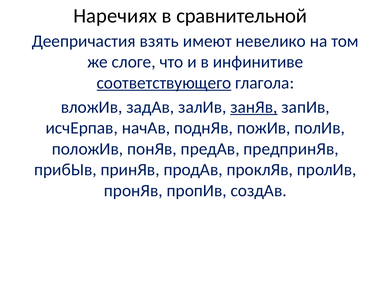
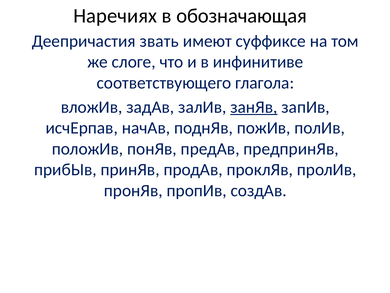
сравнительной: сравнительной -> обозначающая
взять: взять -> звать
невелико: невелико -> суффиксе
соответствующего underline: present -> none
